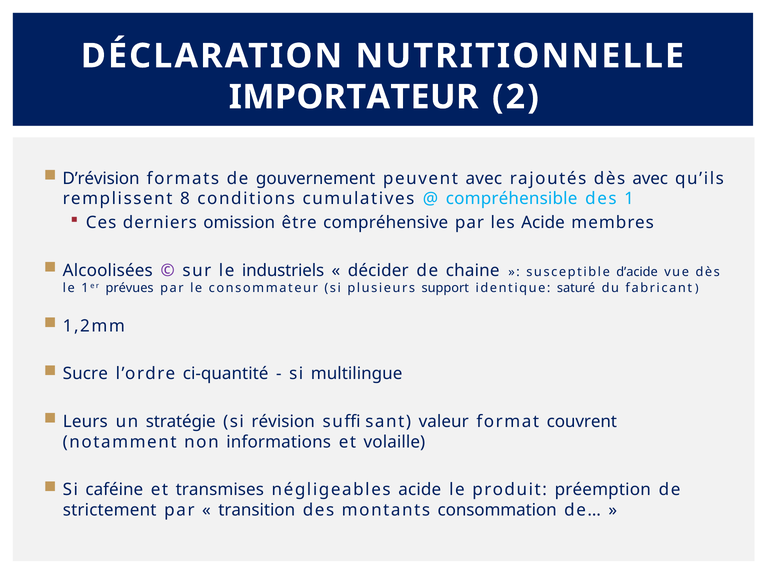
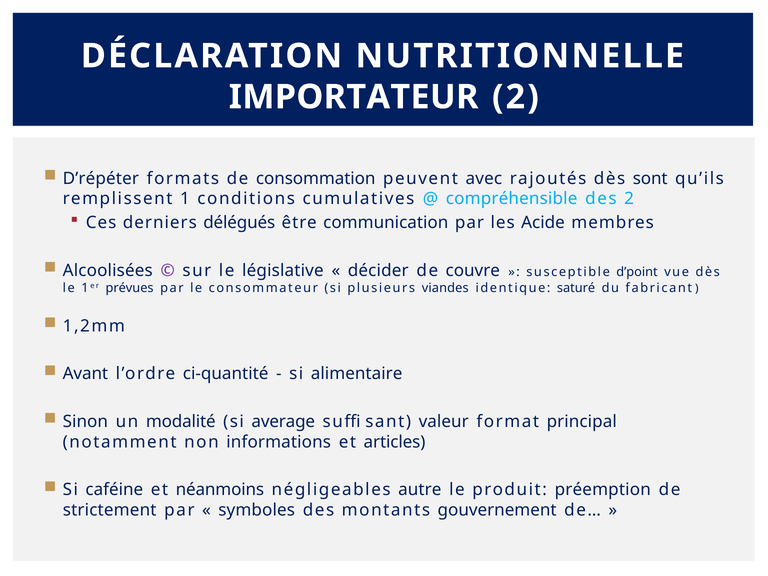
D’révision: D’révision -> D’répéter
gouvernement: gouvernement -> consommation
dès avec: avec -> sont
8: 8 -> 1
des 1: 1 -> 2
omission: omission -> délégués
compréhensive: compréhensive -> communication
industriels: industriels -> législative
chaine: chaine -> couvre
d’acide: d’acide -> d’point
support: support -> viandes
Sucre: Sucre -> Avant
multilingue: multilingue -> alimentaire
Leurs: Leurs -> Sinon
stratégie: stratégie -> modalité
révision: révision -> average
couvrent: couvrent -> principal
volaille: volaille -> articles
transmises: transmises -> néanmoins
négligeables acide: acide -> autre
transition: transition -> symboles
consommation: consommation -> gouvernement
